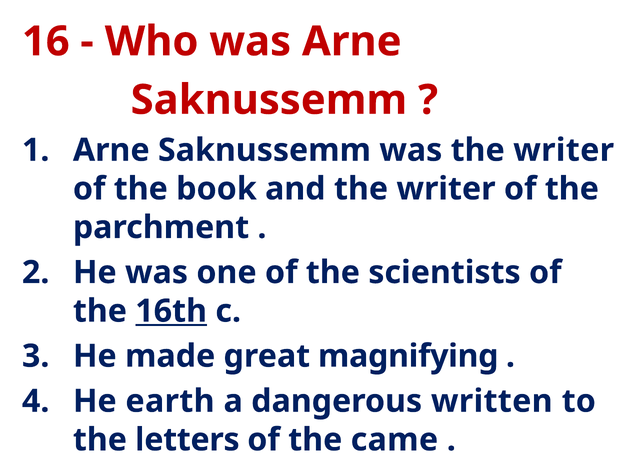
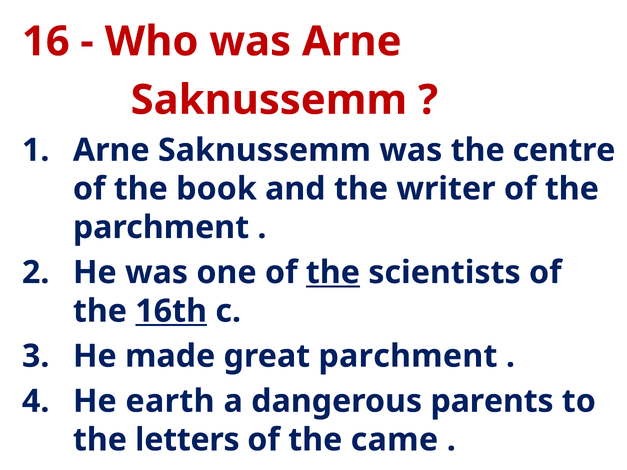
was the writer: writer -> centre
the at (333, 273) underline: none -> present
great magnifying: magnifying -> parchment
written: written -> parents
